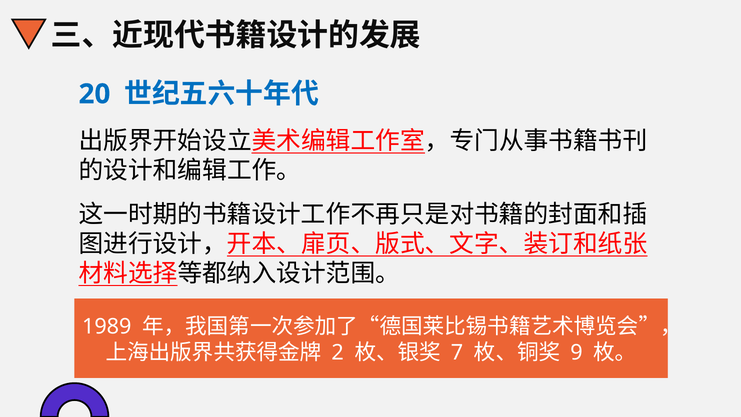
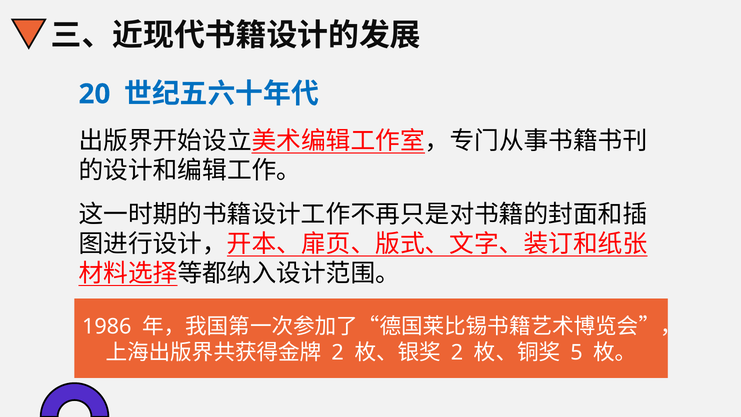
1989: 1989 -> 1986
7 at (457, 353): 7 -> 2
9: 9 -> 5
